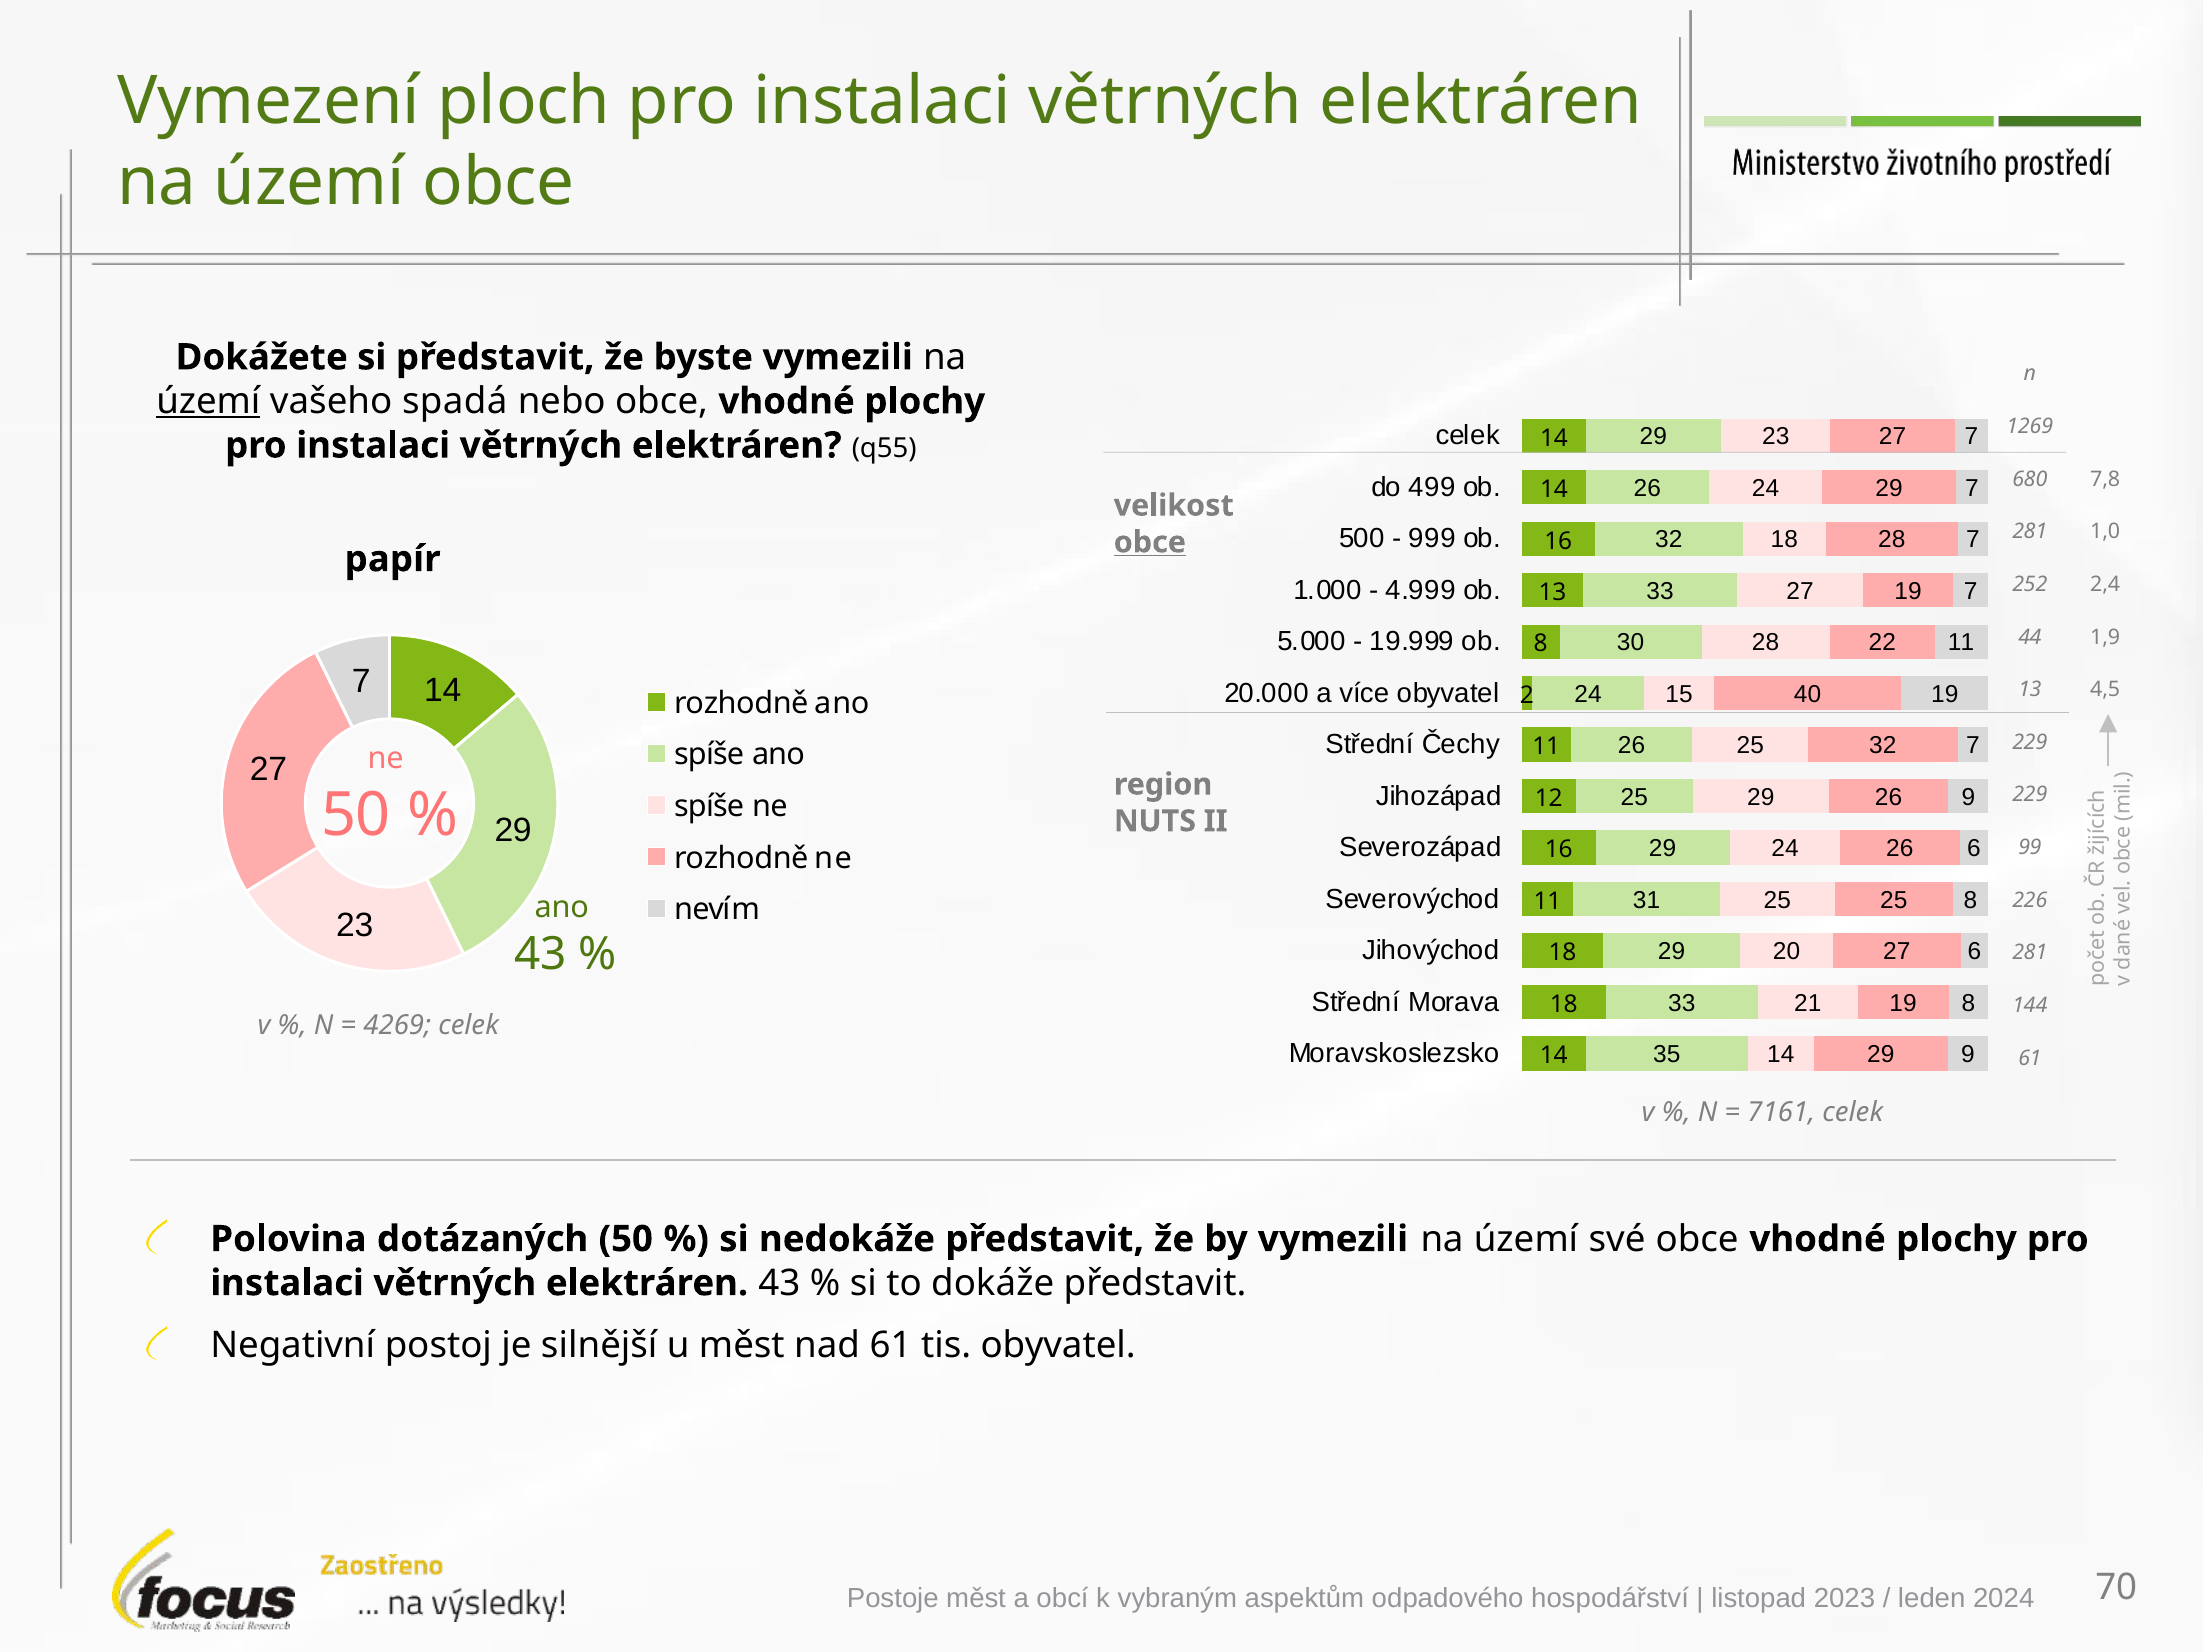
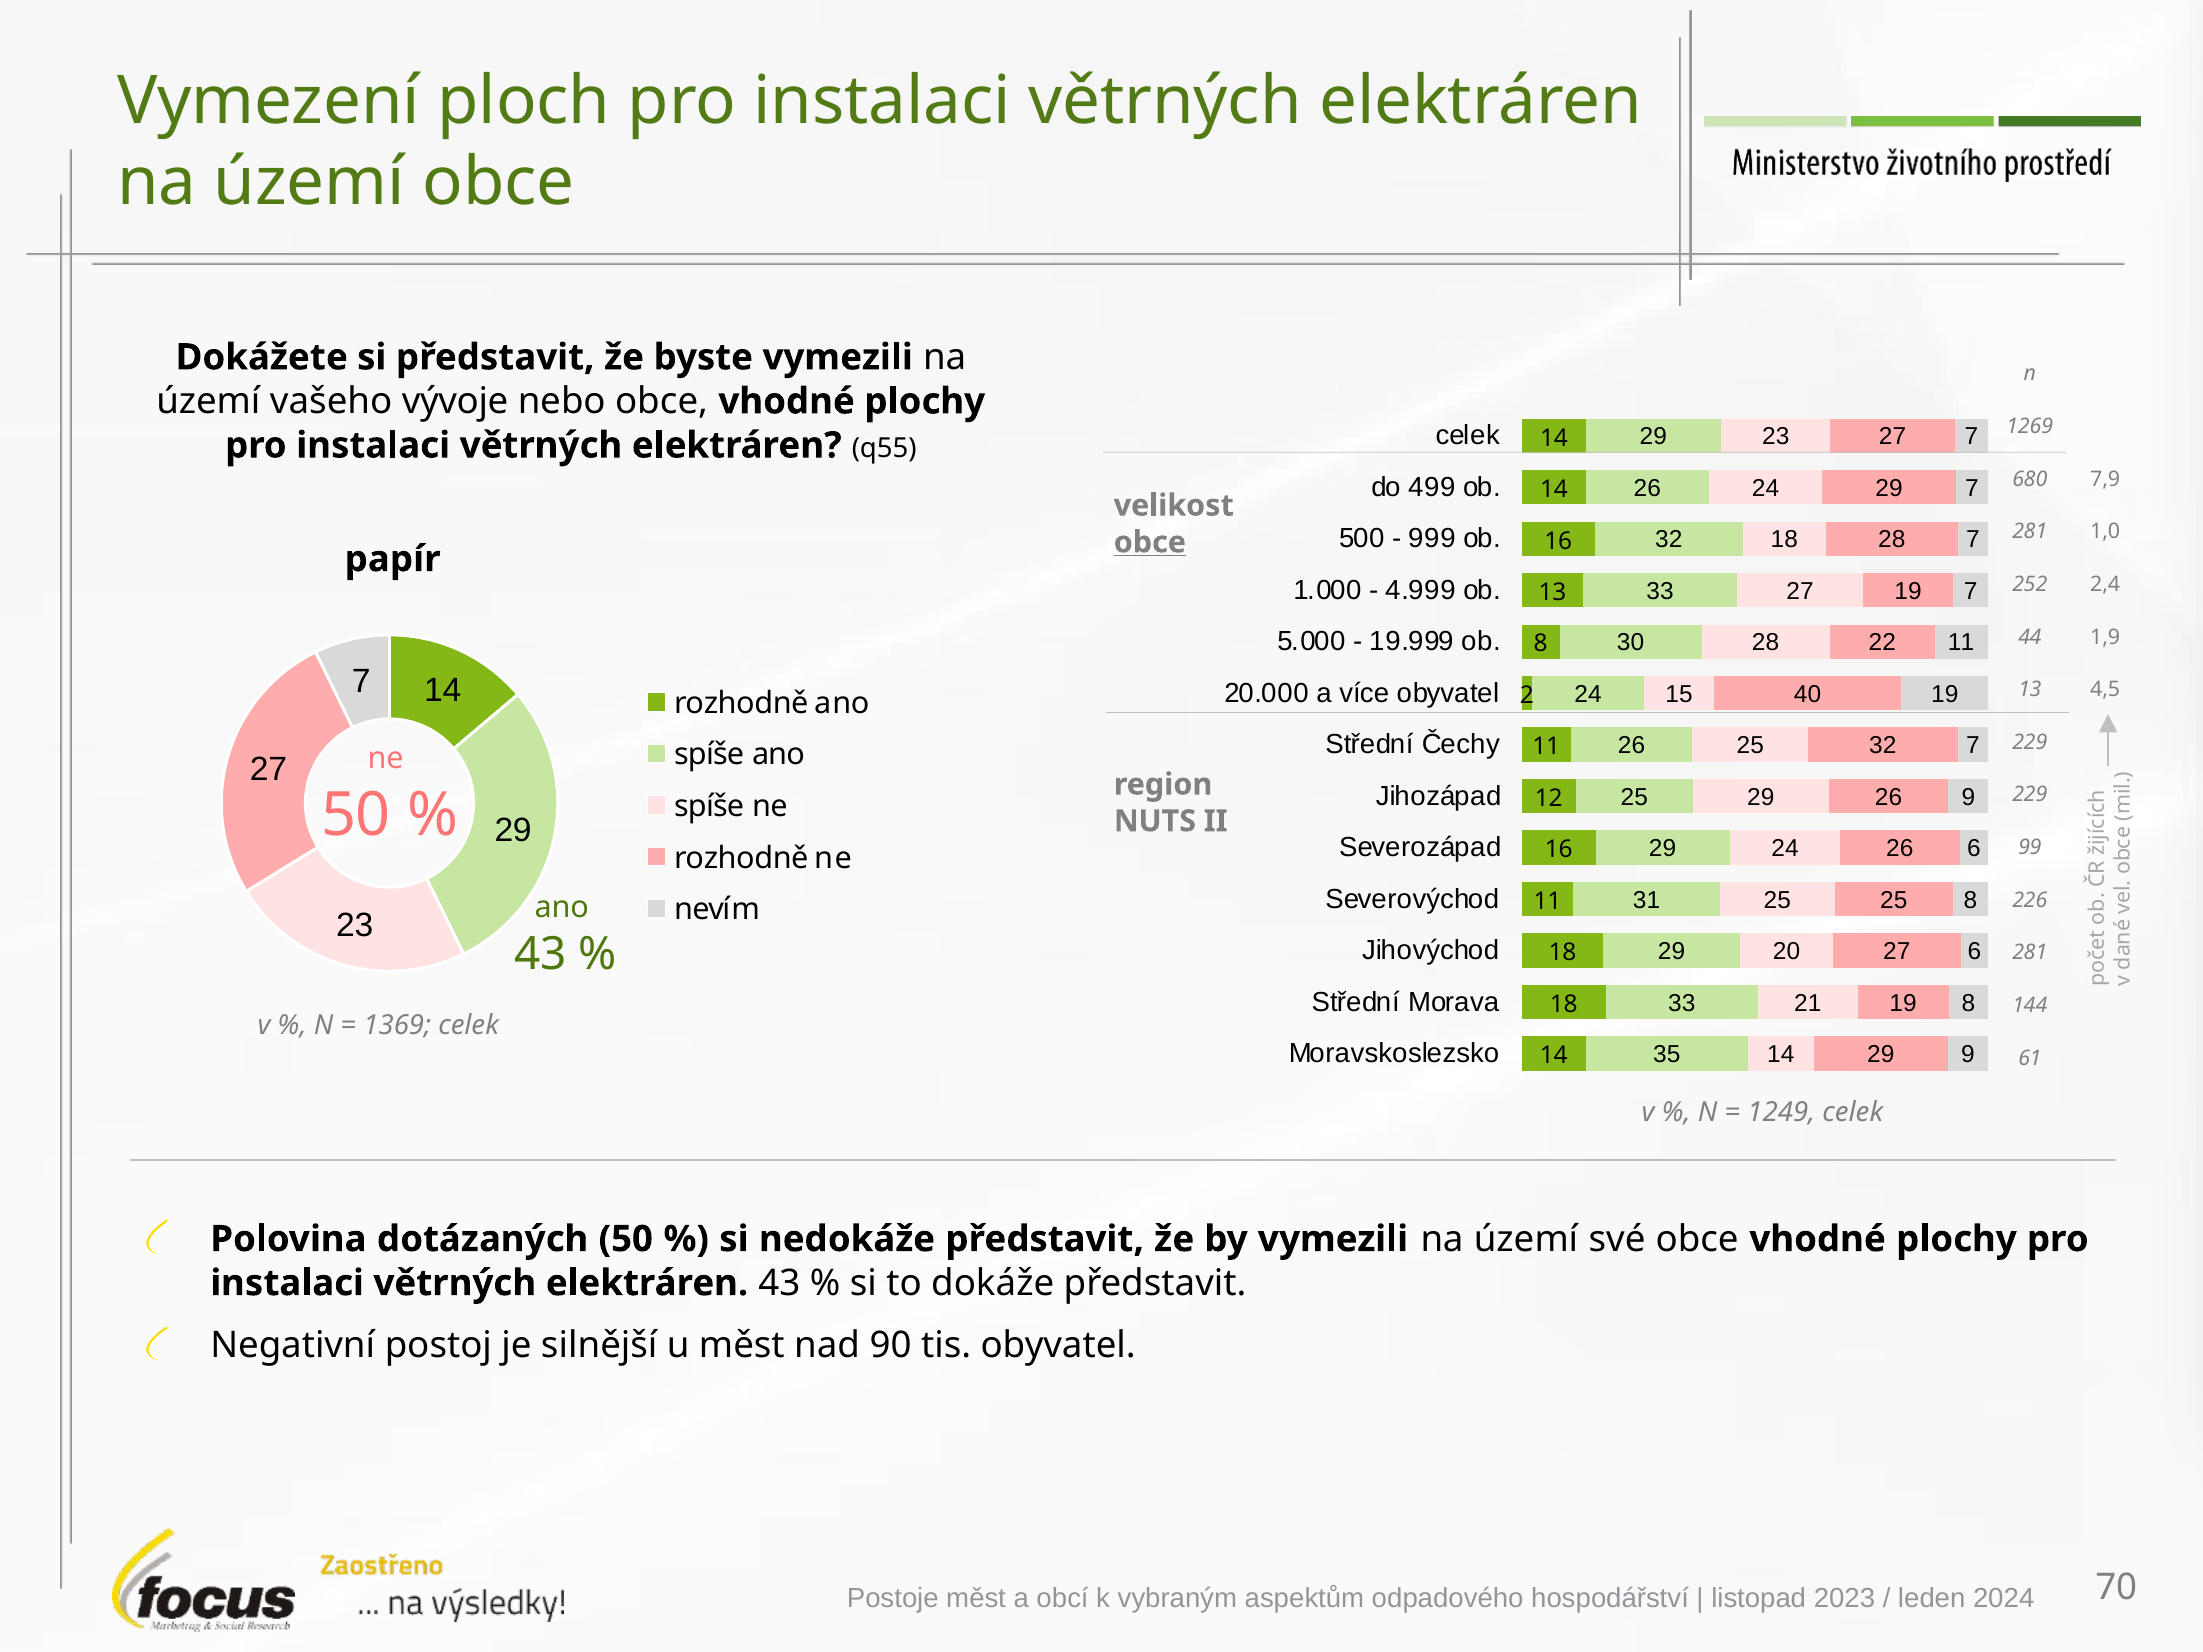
území at (208, 401) underline: present -> none
spadá: spadá -> vývoje
7,8: 7,8 -> 7,9
4269: 4269 -> 1369
7161: 7161 -> 1249
nad 61: 61 -> 90
